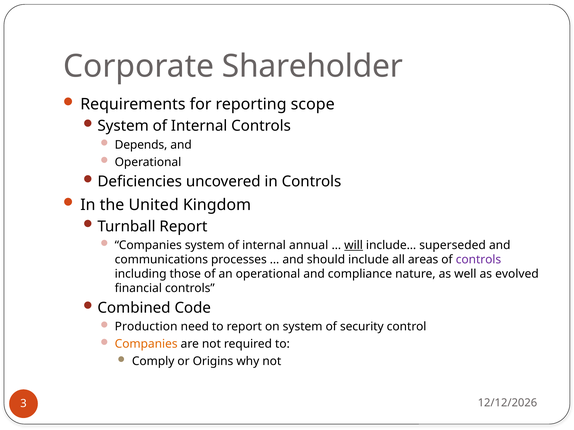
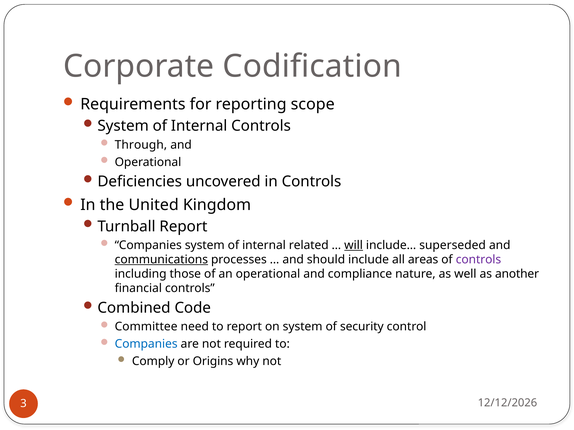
Shareholder: Shareholder -> Codification
Depends: Depends -> Through
annual: annual -> related
communications underline: none -> present
evolved: evolved -> another
Production: Production -> Committee
Companies at (146, 344) colour: orange -> blue
